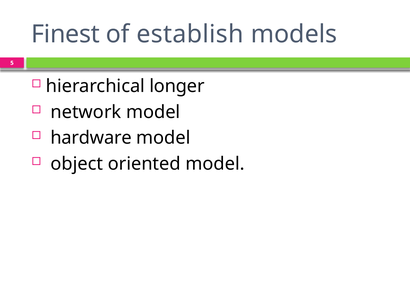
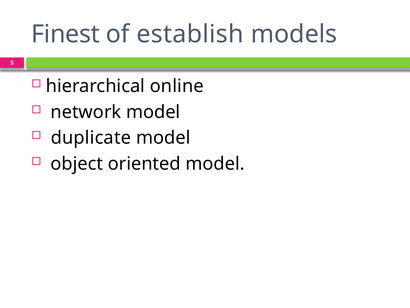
longer: longer -> online
hardware: hardware -> duplicate
